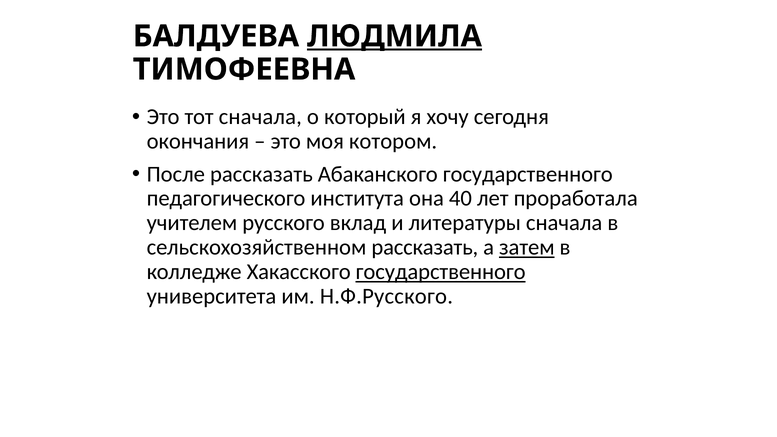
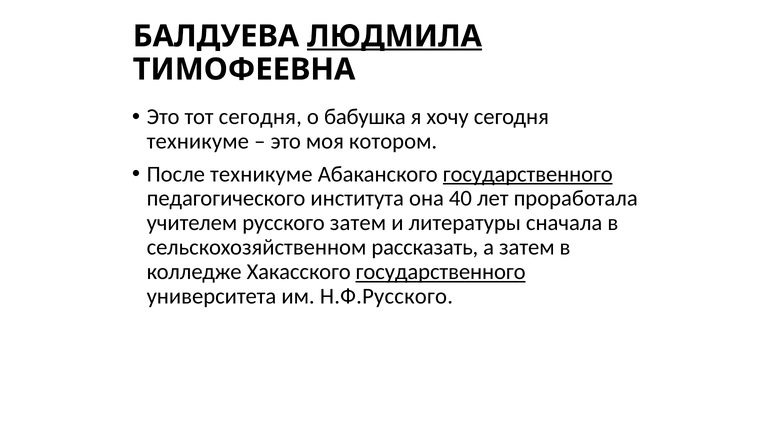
тот сначала: сначала -> сегодня
который: который -> бабушка
окончания at (198, 141): окончания -> техникуме
После рассказать: рассказать -> техникуме
государственного at (528, 174) underline: none -> present
русского вклад: вклад -> затем
затем at (527, 248) underline: present -> none
